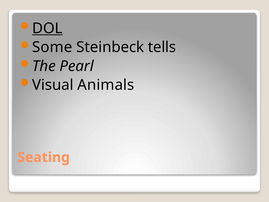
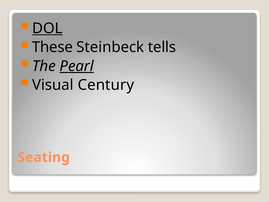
Some: Some -> These
Pearl underline: none -> present
Animals: Animals -> Century
